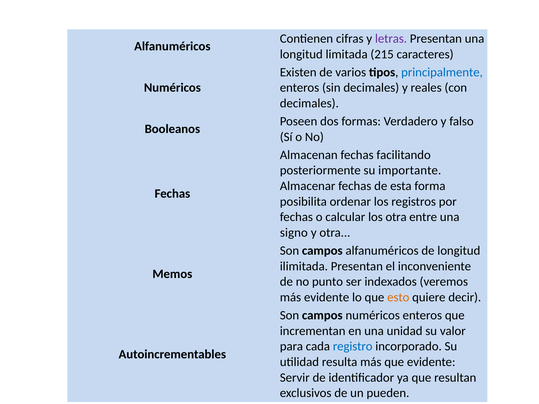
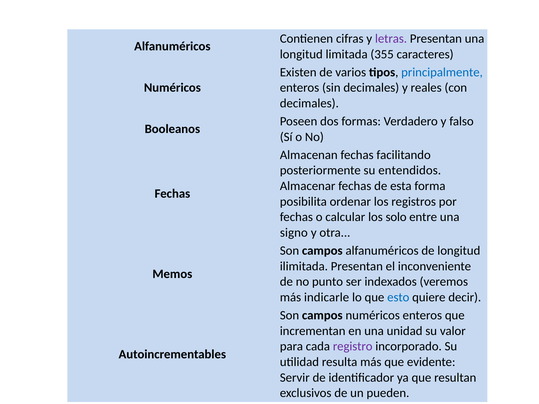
215: 215 -> 355
importante: importante -> entendidos
los otra: otra -> solo
más evidente: evidente -> indicarle
esto colour: orange -> blue
registro colour: blue -> purple
